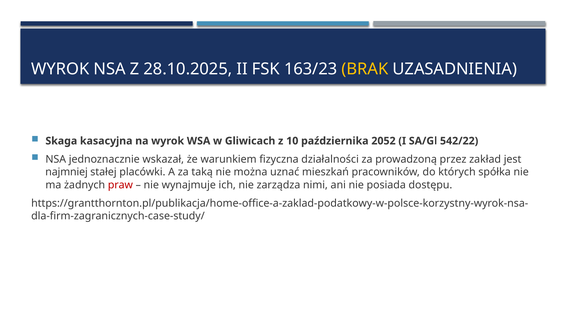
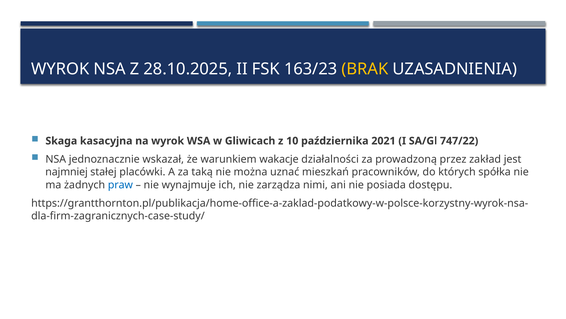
2052: 2052 -> 2021
542/22: 542/22 -> 747/22
fizyczna: fizyczna -> wakacje
praw colour: red -> blue
